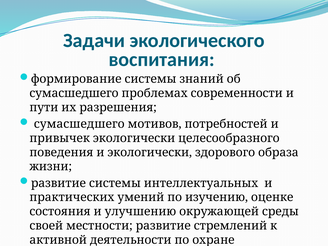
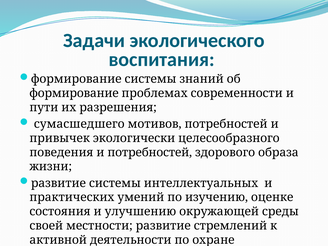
сумасшедшего at (74, 93): сумасшедшего -> формирование
и экологически: экологически -> потребностей
